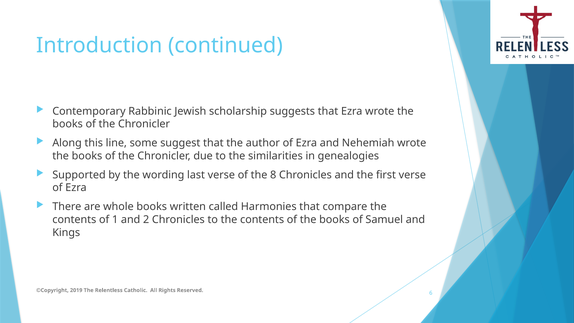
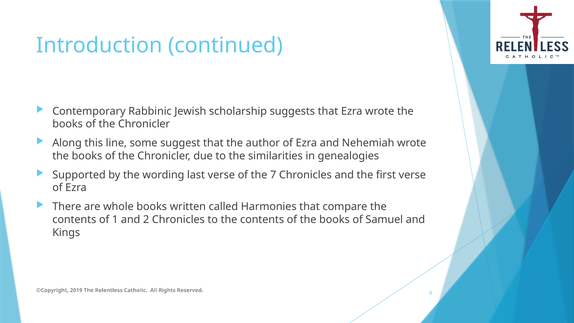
8: 8 -> 7
